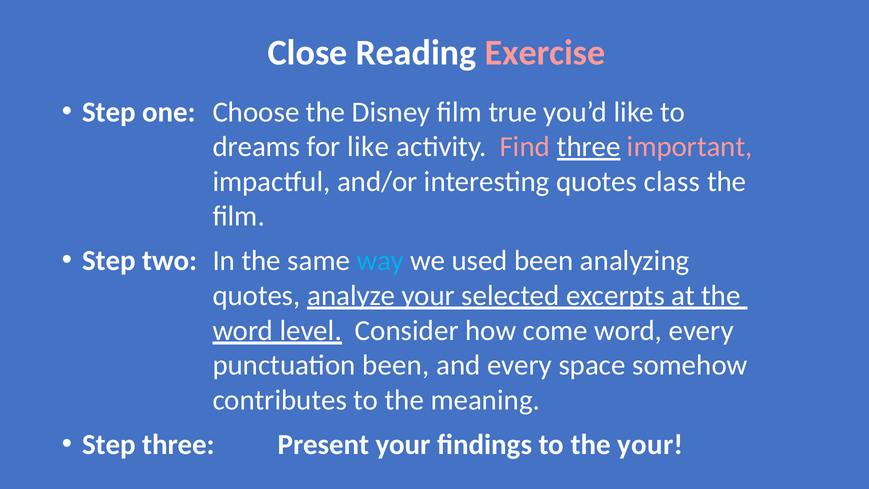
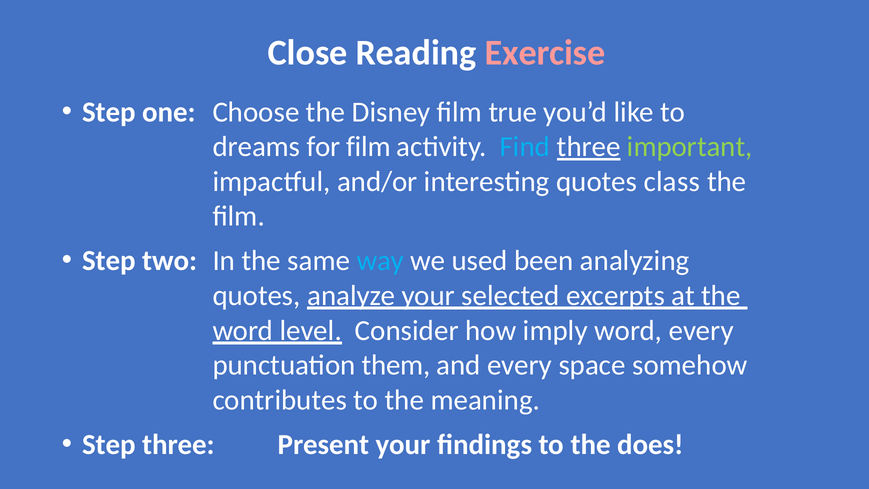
for like: like -> film
Find colour: pink -> light blue
important colour: pink -> light green
come: come -> imply
punctuation been: been -> them
the your: your -> does
